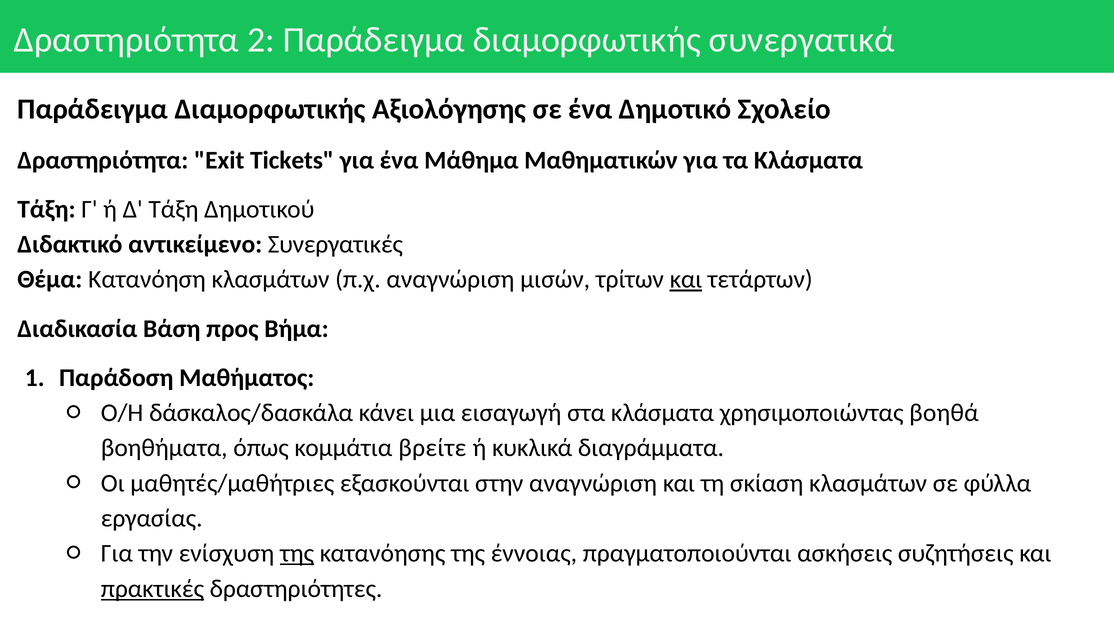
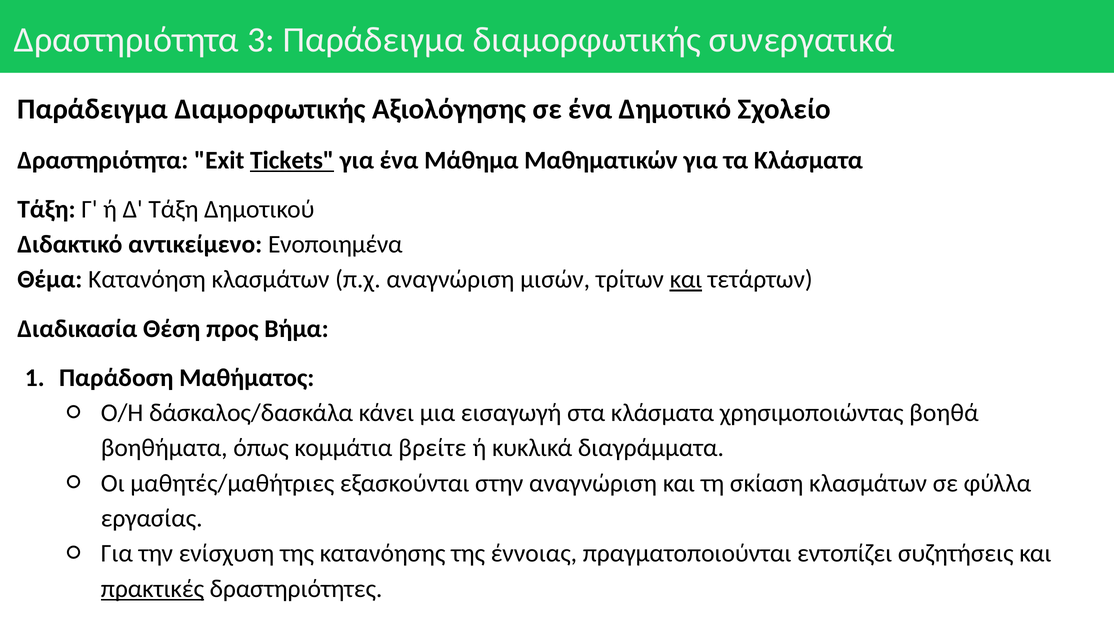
2: 2 -> 3
Tickets underline: none -> present
Συνεργατικές: Συνεργατικές -> Ενοποιημένα
Βάση: Βάση -> Θέση
της at (297, 554) underline: present -> none
ασκήσεις: ασκήσεις -> εντοπίζει
